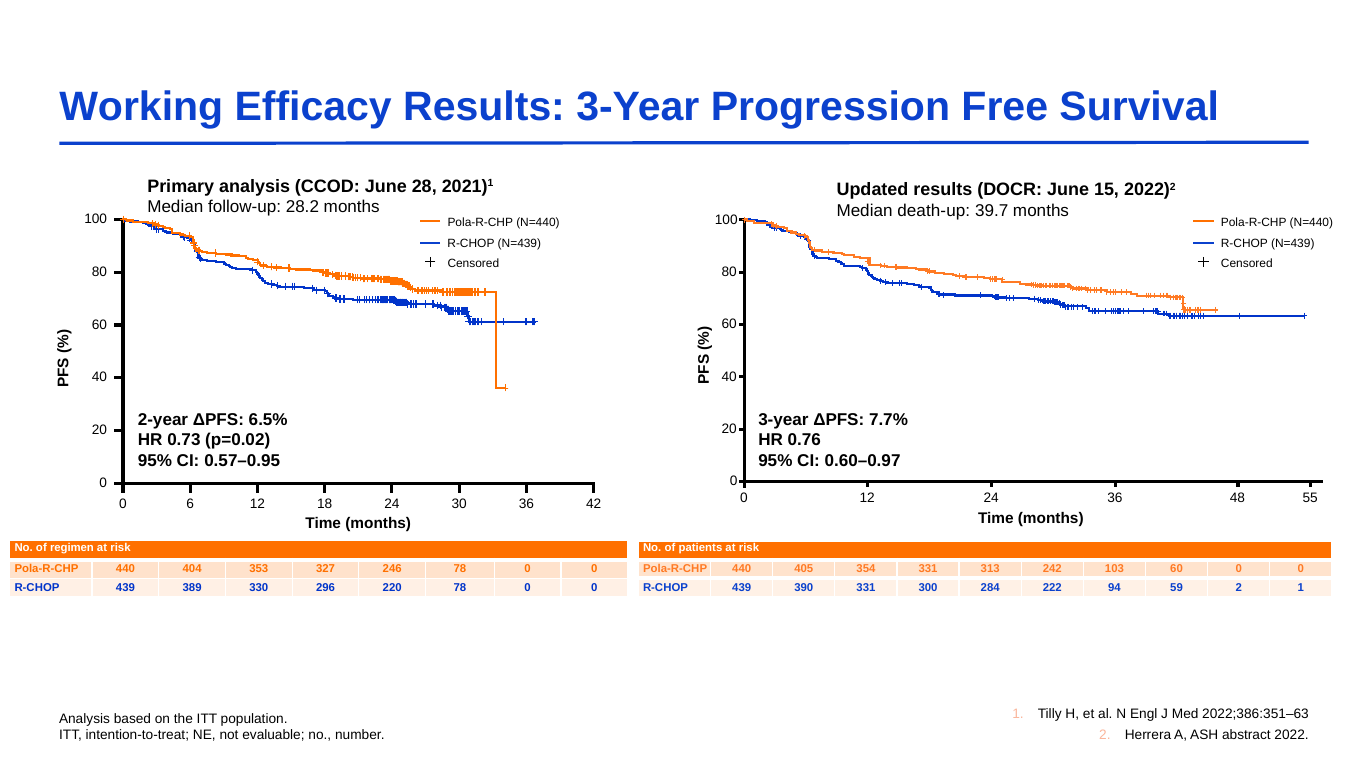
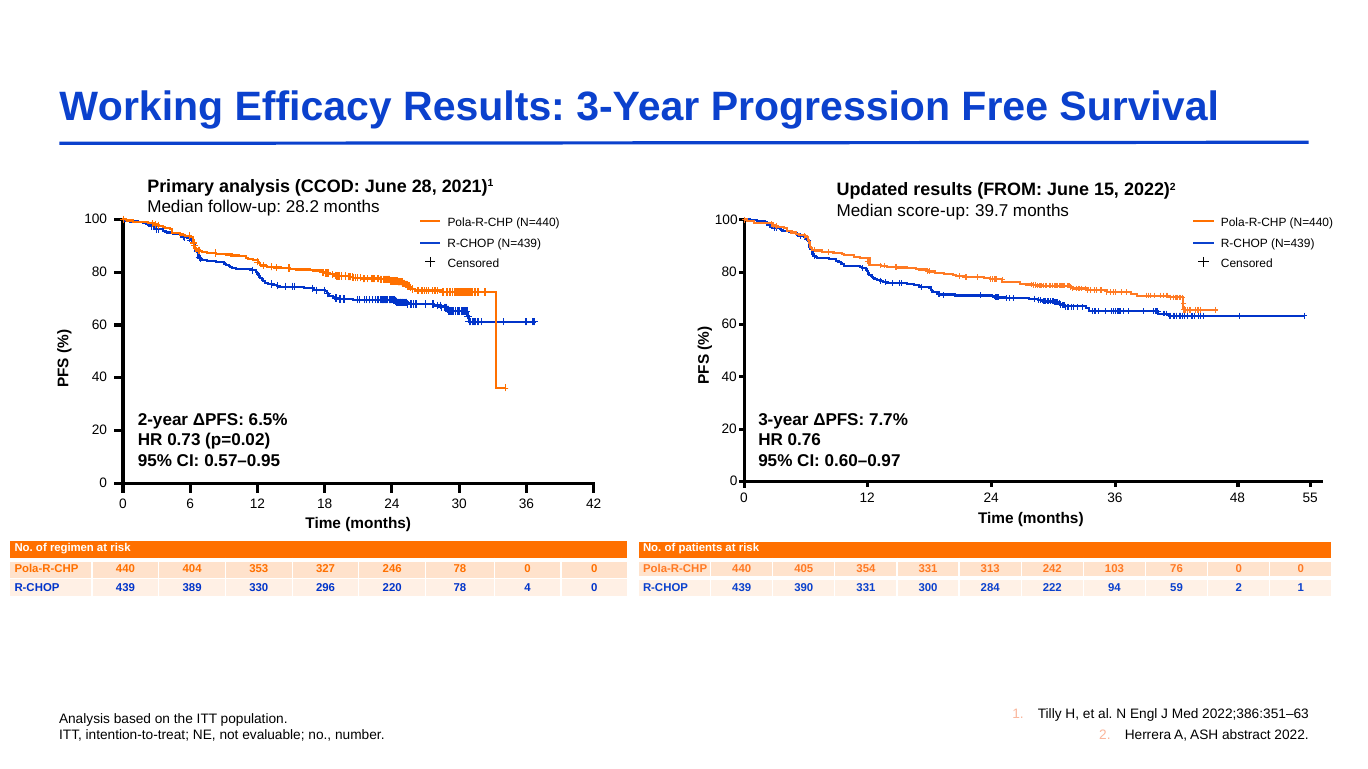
DOCR: DOCR -> FROM
death-up: death-up -> score-up
103 60: 60 -> 76
220 78 0: 0 -> 4
